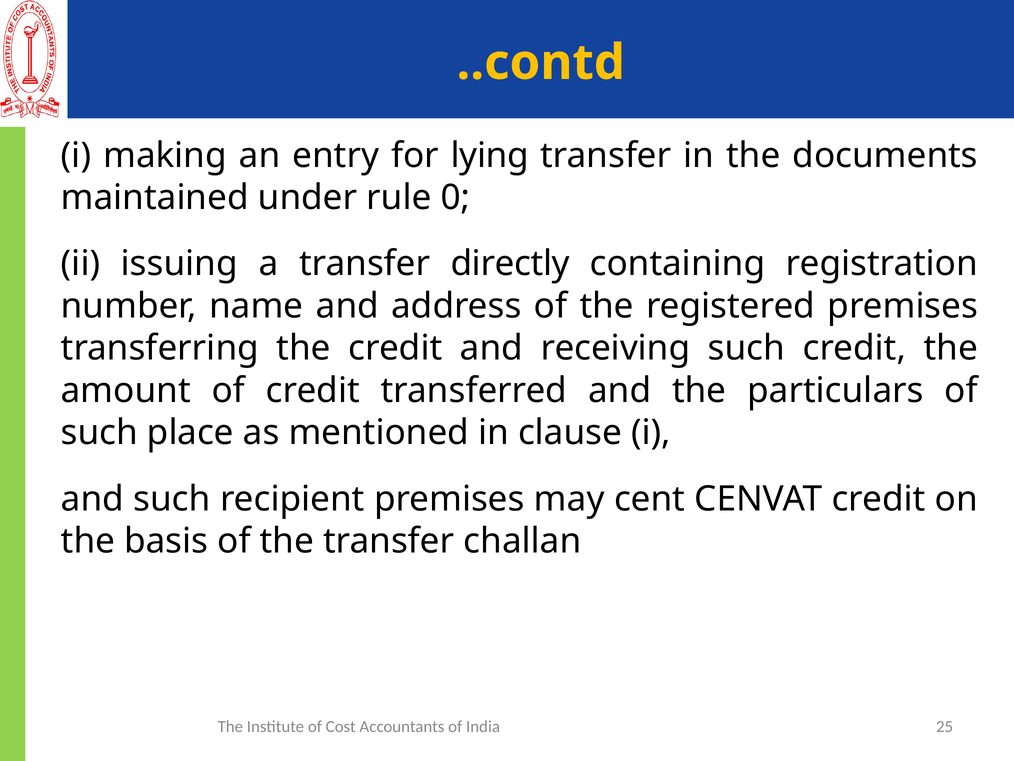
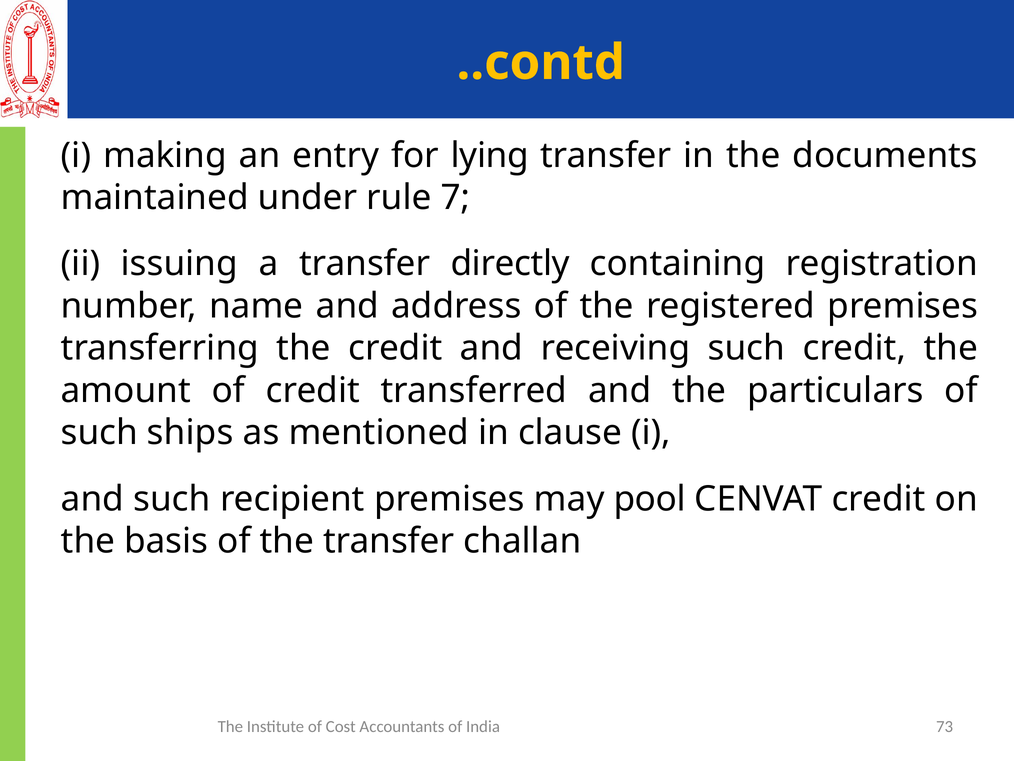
0: 0 -> 7
place: place -> ships
cent: cent -> pool
25: 25 -> 73
